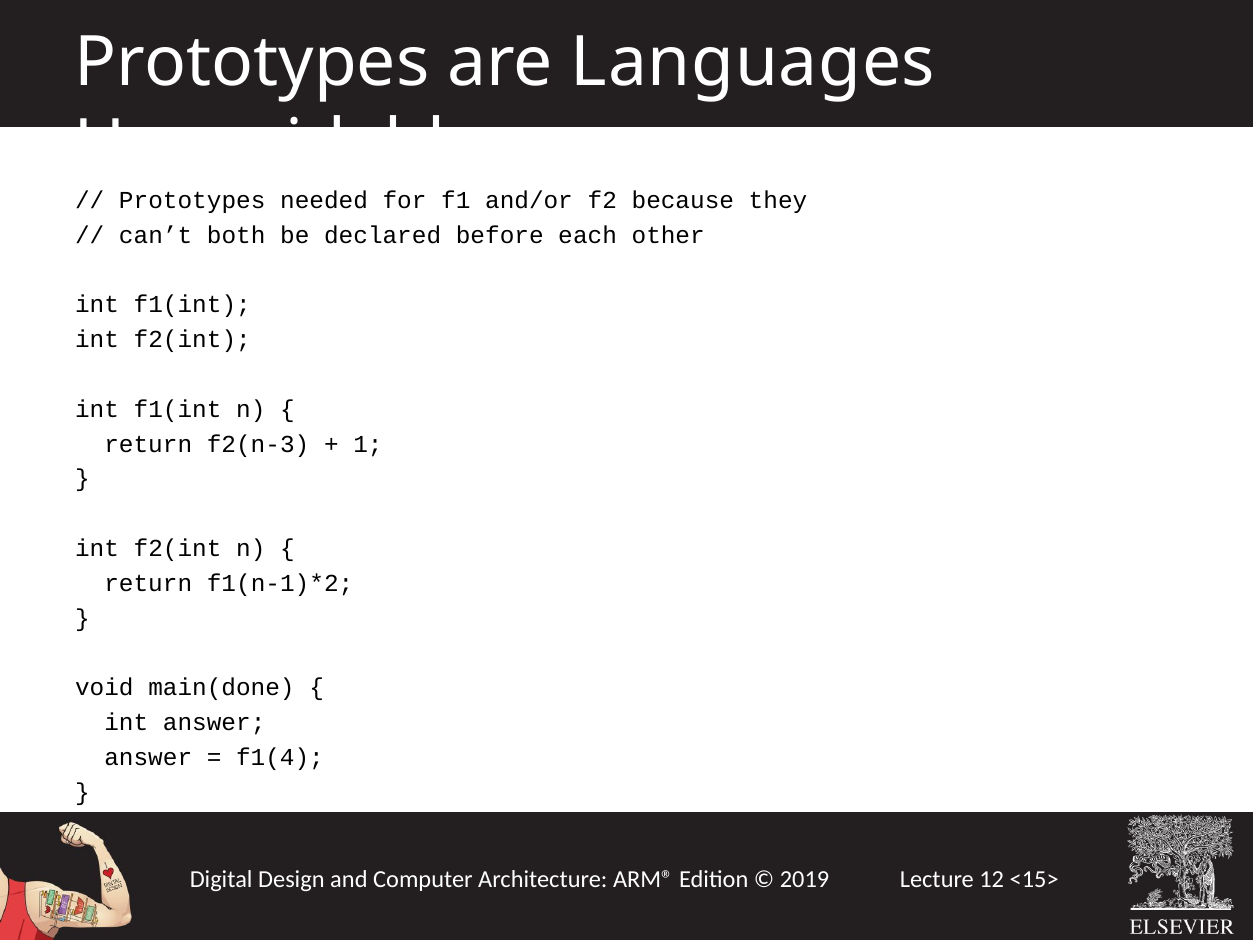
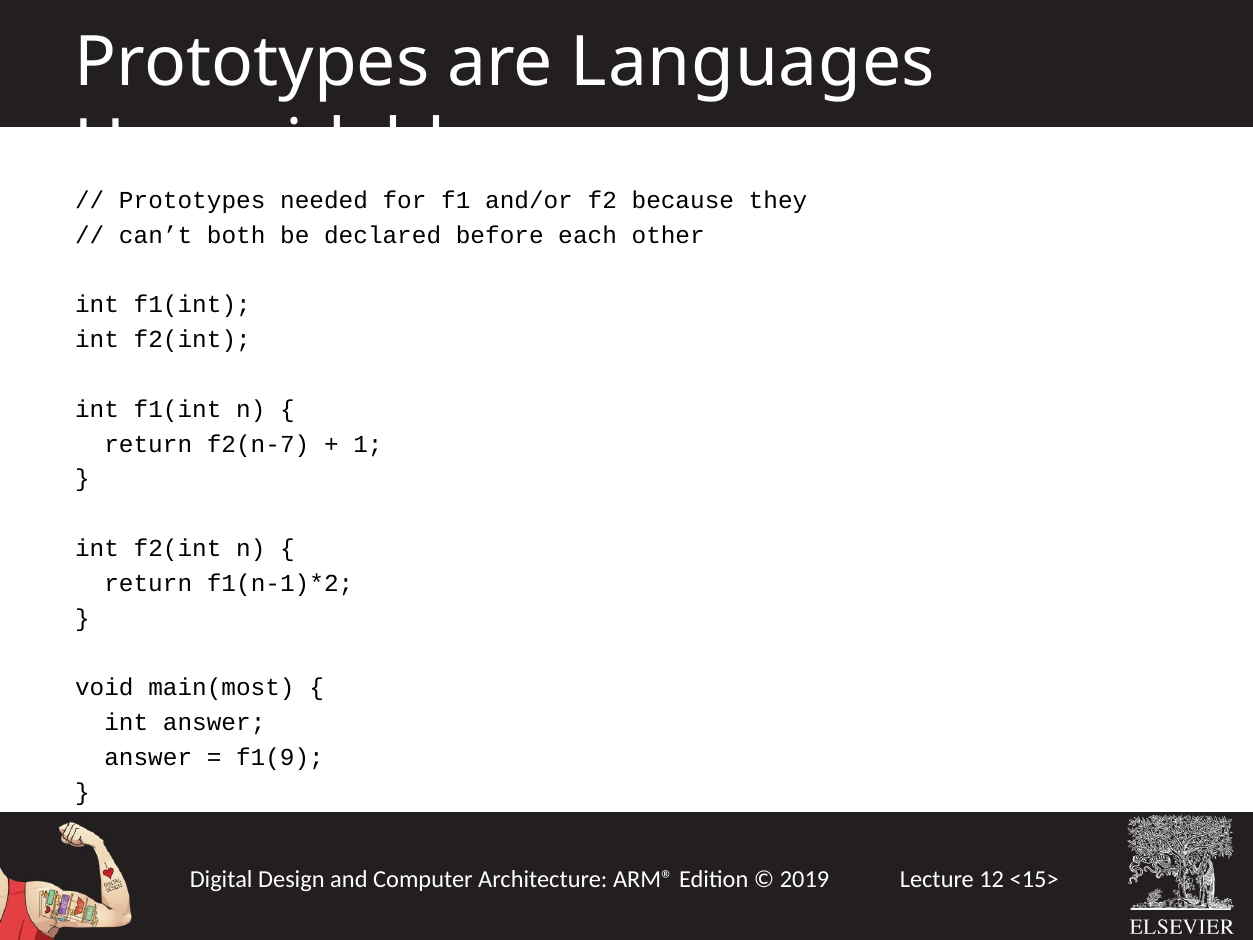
f2(n-3: f2(n-3 -> f2(n-7
main(done: main(done -> main(most
f1(4: f1(4 -> f1(9
